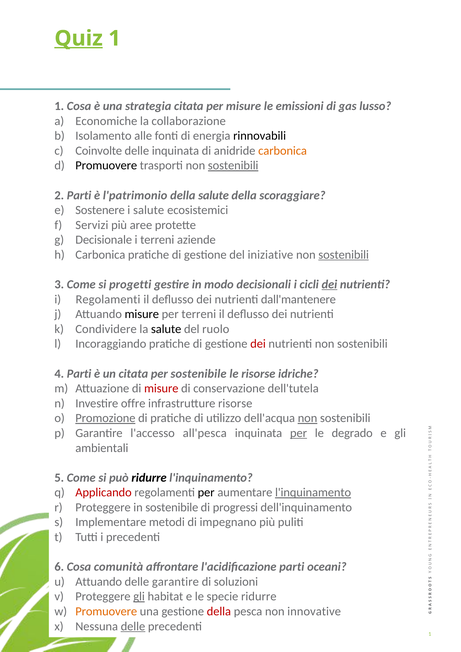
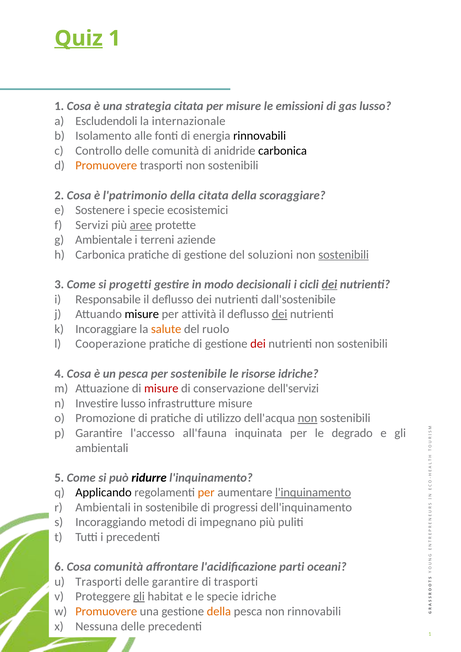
Economiche: Economiche -> Escludendoli
collaborazione: collaborazione -> internazionale
Coinvolte: Coinvolte -> Controllo
delle inquinata: inquinata -> comunità
carbonica at (283, 151) colour: orange -> black
Promuovere at (106, 166) colour: black -> orange
sostenibili at (233, 166) underline: present -> none
2 Parti: Parti -> Cosa
della salute: salute -> citata
i salute: salute -> specie
aree underline: none -> present
Decisionale: Decisionale -> Ambientale
iniziative: iniziative -> soluzioni
i Regolamenti: Regolamenti -> Responsabile
dall'mantenere: dall'mantenere -> dall'sostenibile
per terreni: terreni -> attività
dei at (280, 314) underline: none -> present
Condividere: Condividere -> Incoraggiare
salute at (166, 329) colour: black -> orange
Incoraggiando: Incoraggiando -> Cooperazione
4 Parti: Parti -> Cosa
un citata: citata -> pesca
dell'tutela: dell'tutela -> dell'servizi
Investire offre: offre -> lusso
infrastrutture risorse: risorse -> misure
Promozione underline: present -> none
all'pesca: all'pesca -> all'fauna
per at (299, 433) underline: present -> none
Applicando colour: red -> black
per at (206, 493) colour: black -> orange
Proteggere at (103, 507): Proteggere -> Ambientali
Implementare: Implementare -> Incoraggiando
Attuando at (99, 582): Attuando -> Trasporti
di soluzioni: soluzioni -> trasporti
specie ridurre: ridurre -> idriche
della at (219, 611) colour: red -> orange
non innovative: innovative -> rinnovabili
delle at (133, 626) underline: present -> none
